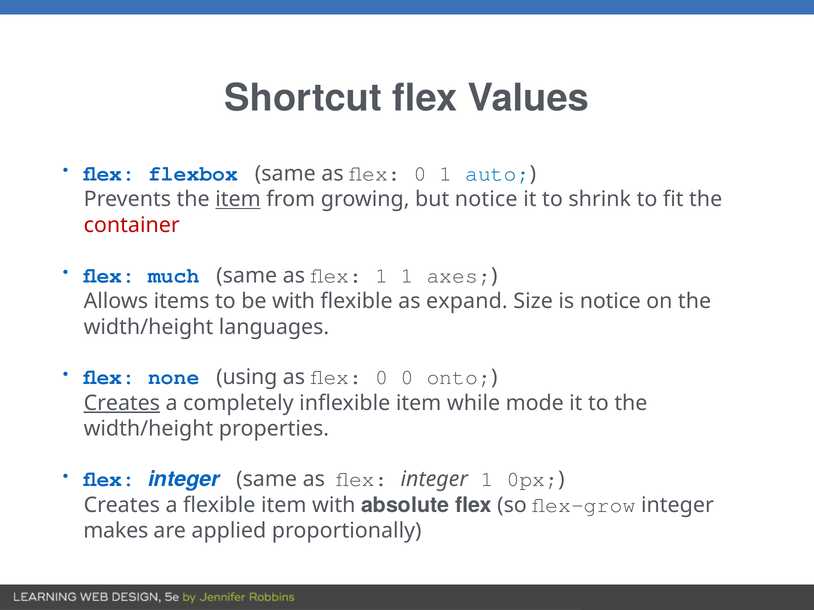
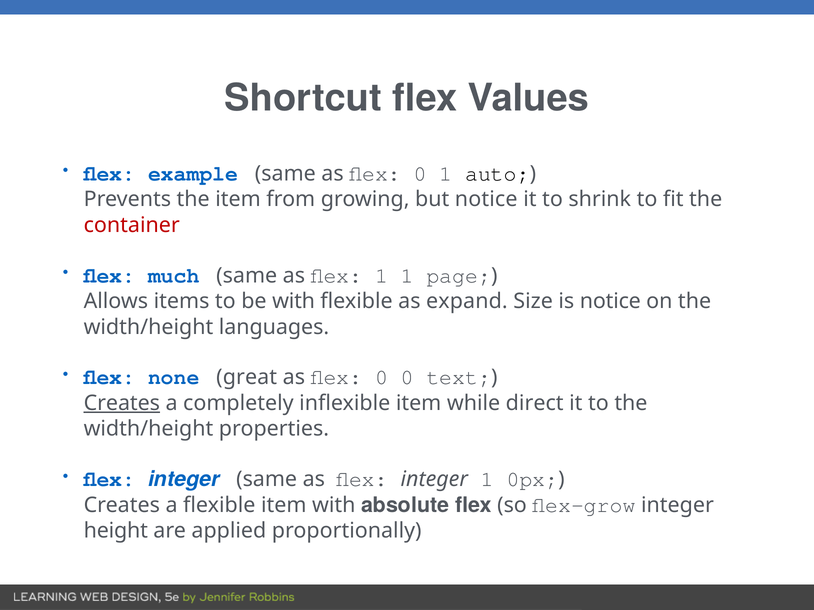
flexbox: flexbox -> example
auto colour: blue -> black
item at (238, 199) underline: present -> none
axes: axes -> page
using: using -> great
onto: onto -> text
mode: mode -> direct
makes: makes -> height
